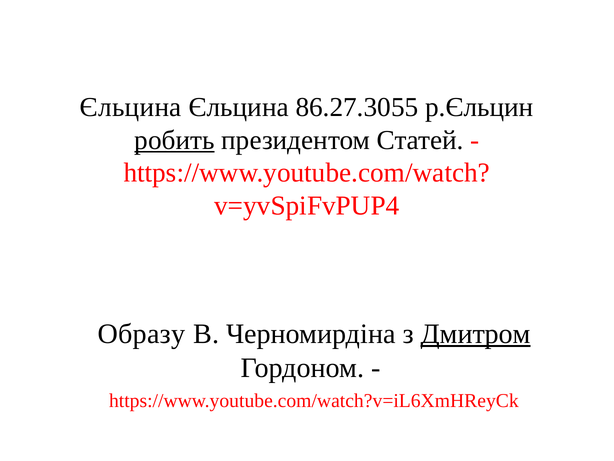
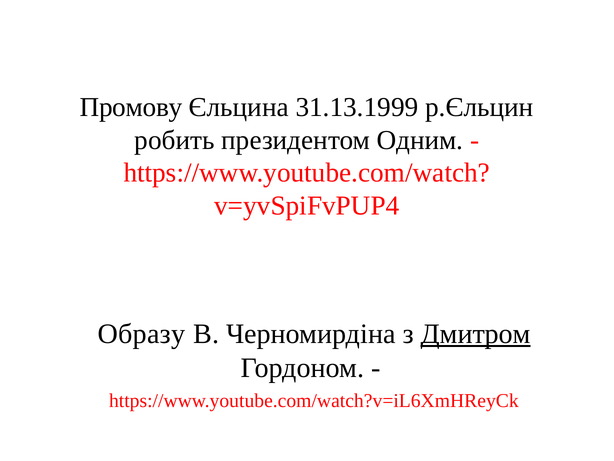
Єльцина at (131, 107): Єльцина -> Промову
86.27.3055: 86.27.3055 -> 31.13.1999
робить underline: present -> none
Статей: Статей -> Одним
